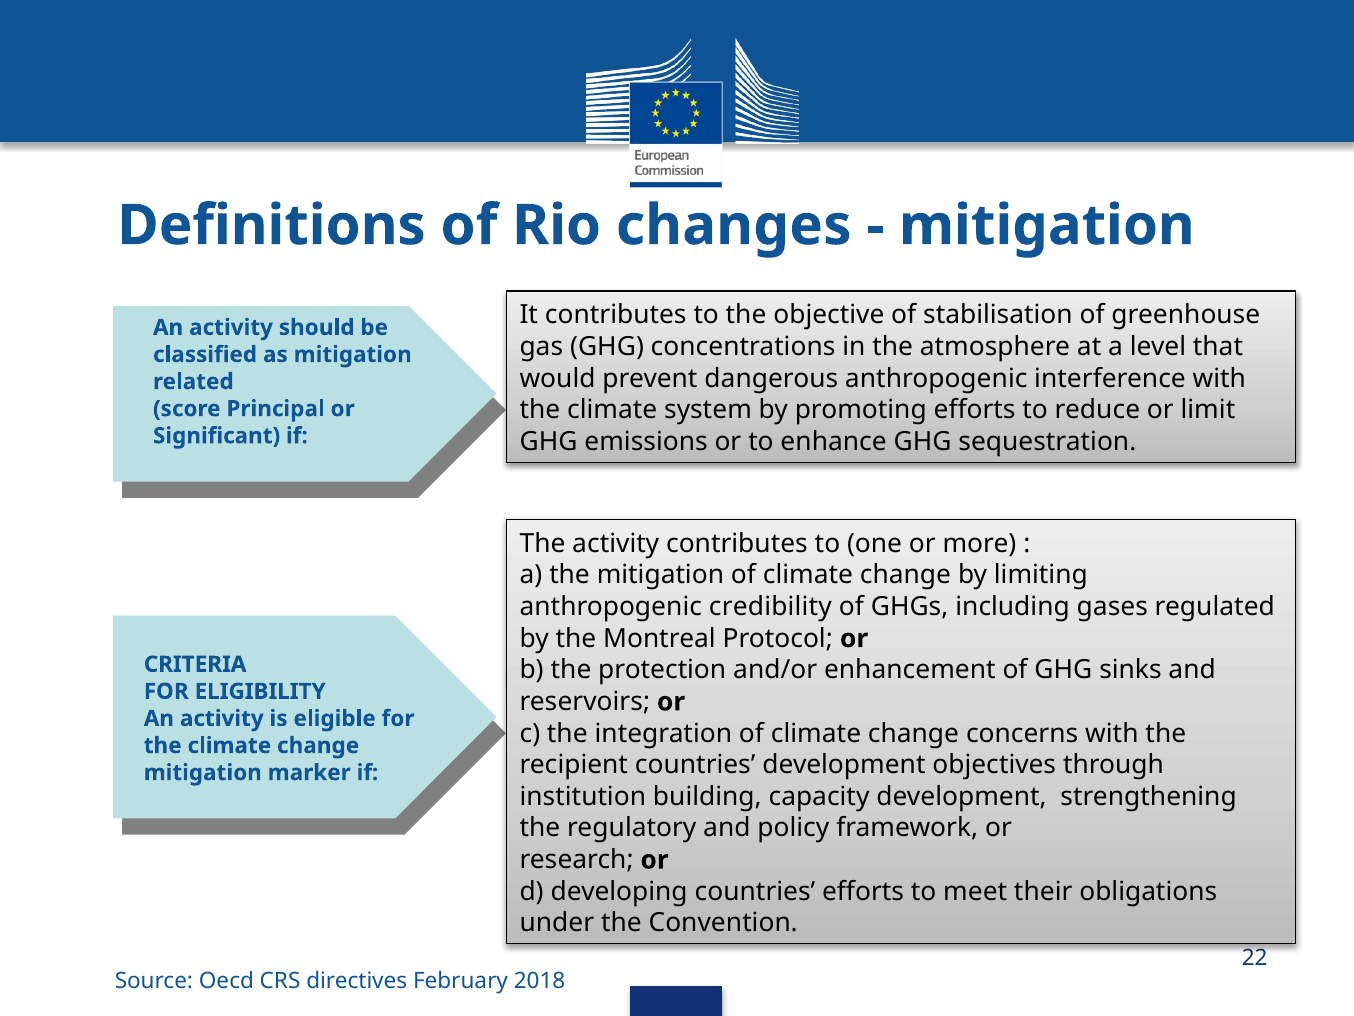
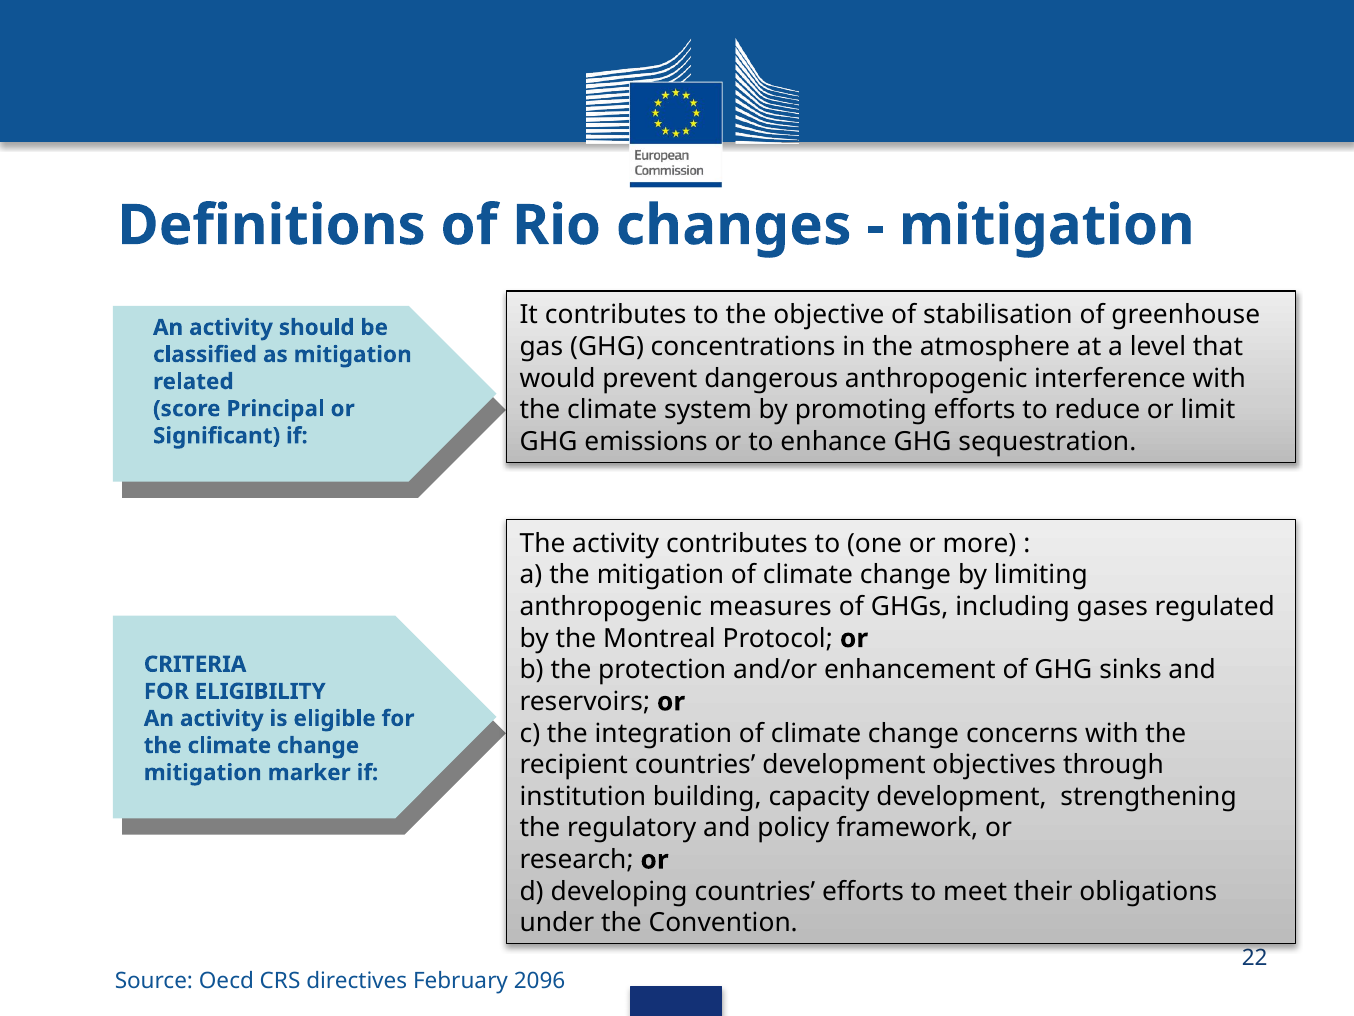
credibility: credibility -> measures
2018: 2018 -> 2096
